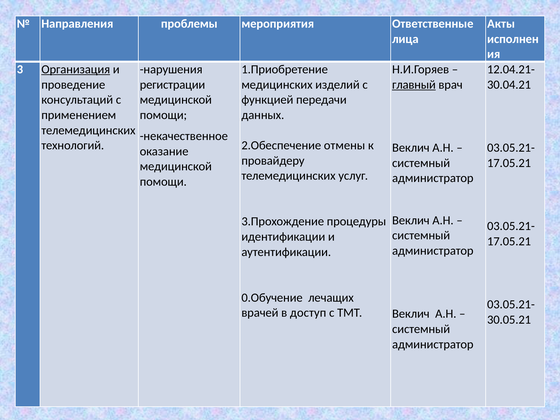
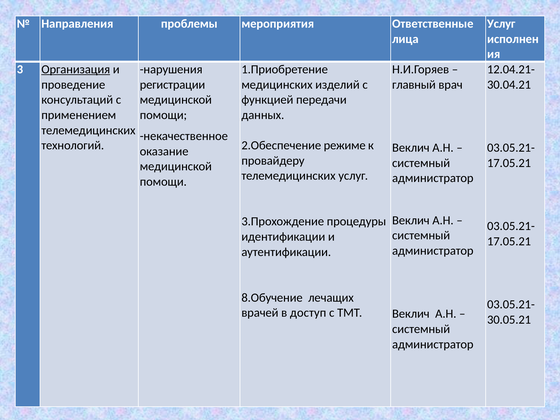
Акты at (501, 24): Акты -> Услуг
главный underline: present -> none
отмены: отмены -> режиме
0.Обучение: 0.Обучение -> 8.Обучение
